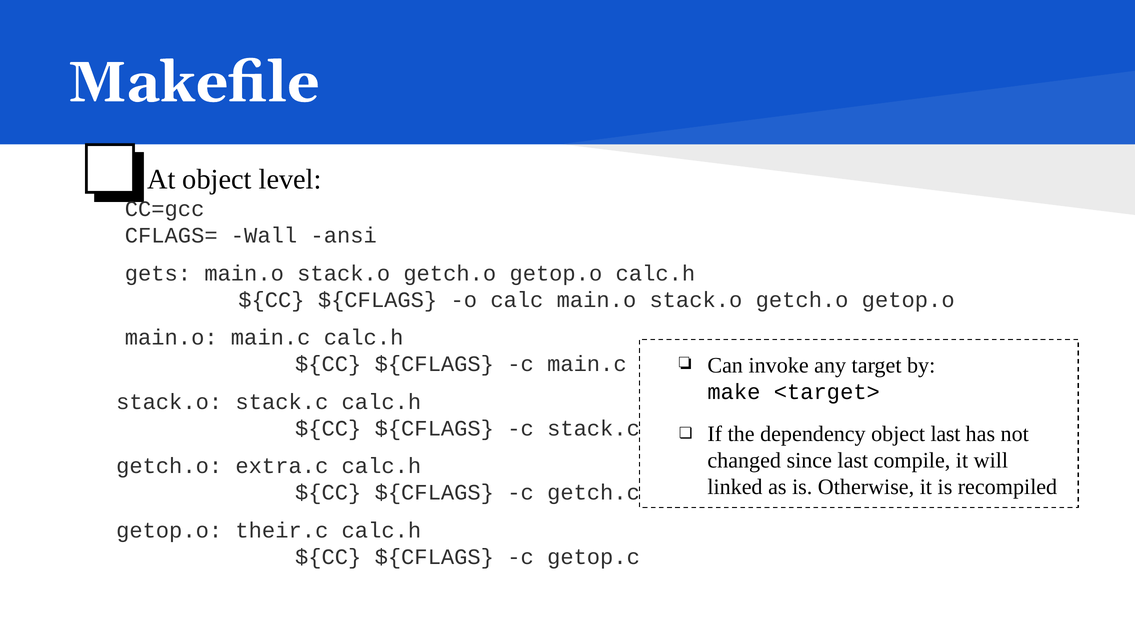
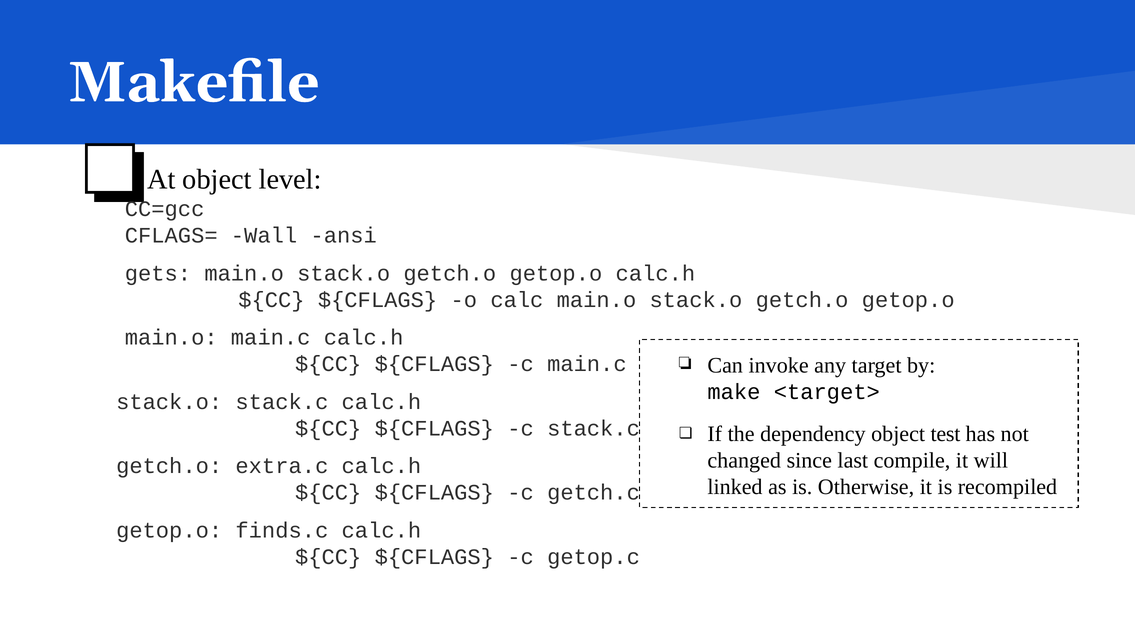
object last: last -> test
their.c: their.c -> finds.c
